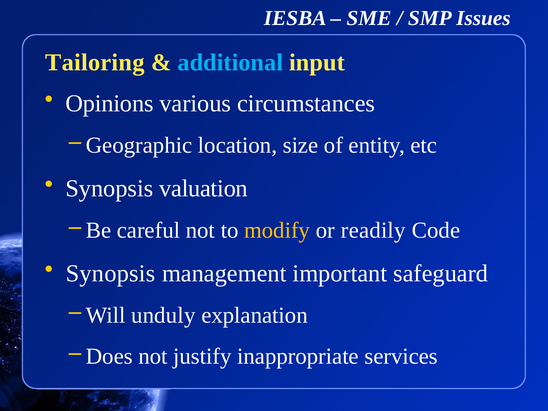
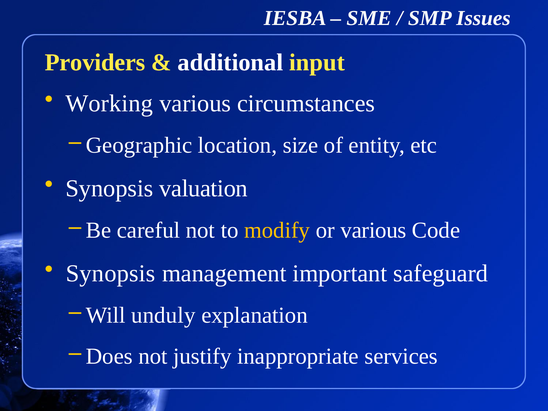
Tailoring: Tailoring -> Providers
additional colour: light blue -> white
Opinions: Opinions -> Working
or readily: readily -> various
